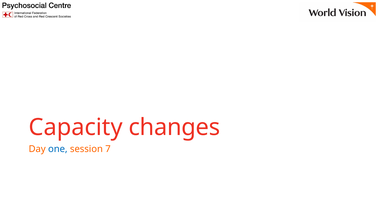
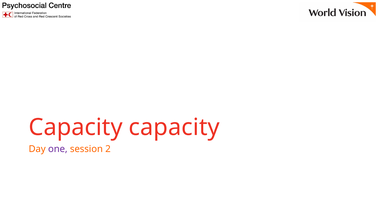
Capacity changes: changes -> capacity
one colour: blue -> purple
7: 7 -> 2
